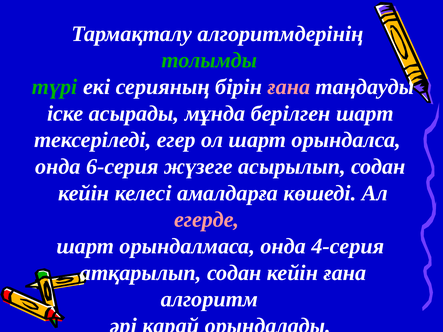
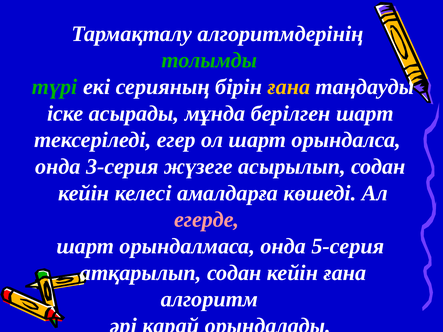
ғана at (289, 87) colour: pink -> yellow
6-серия: 6-серия -> 3-серия
4-серия: 4-серия -> 5-серия
